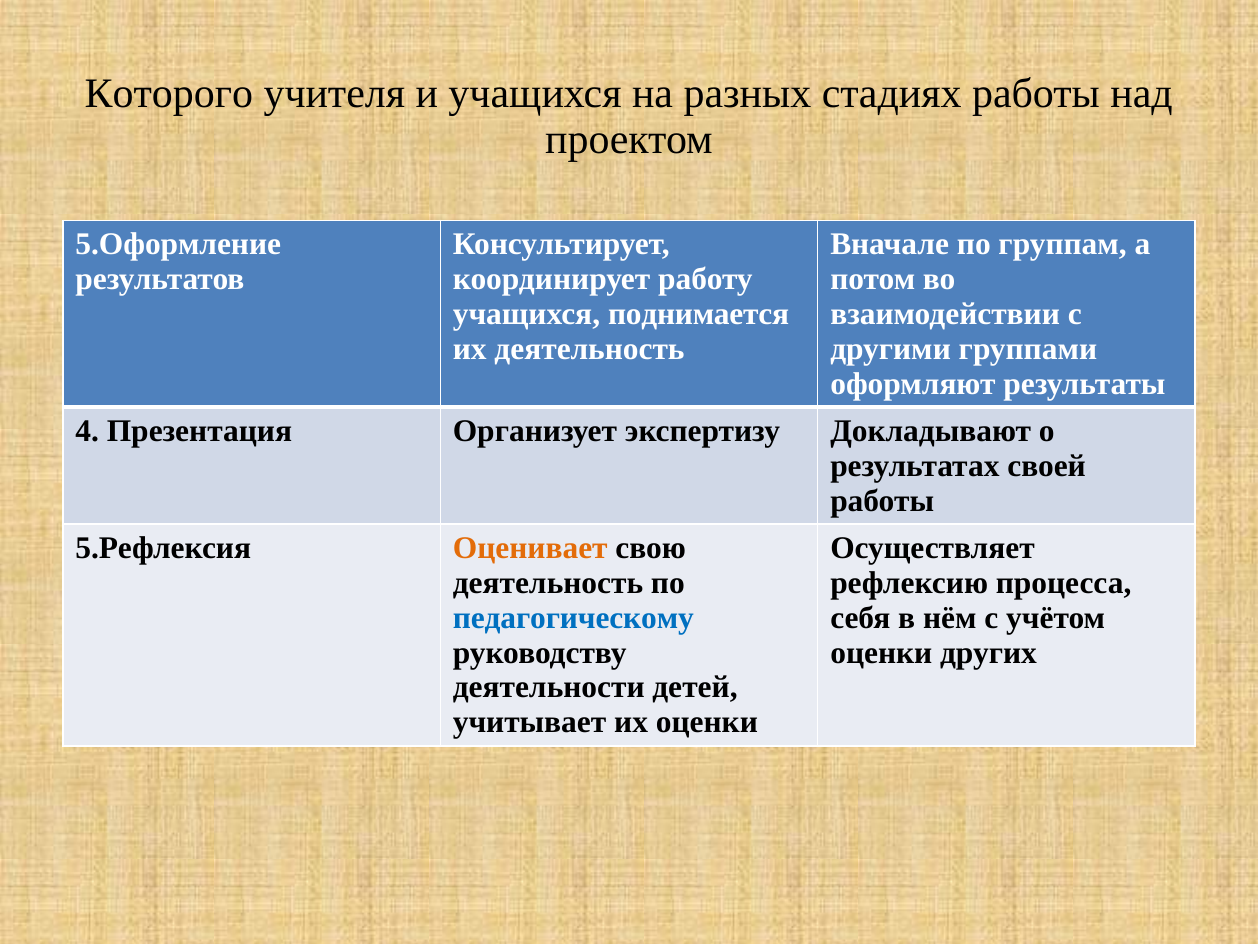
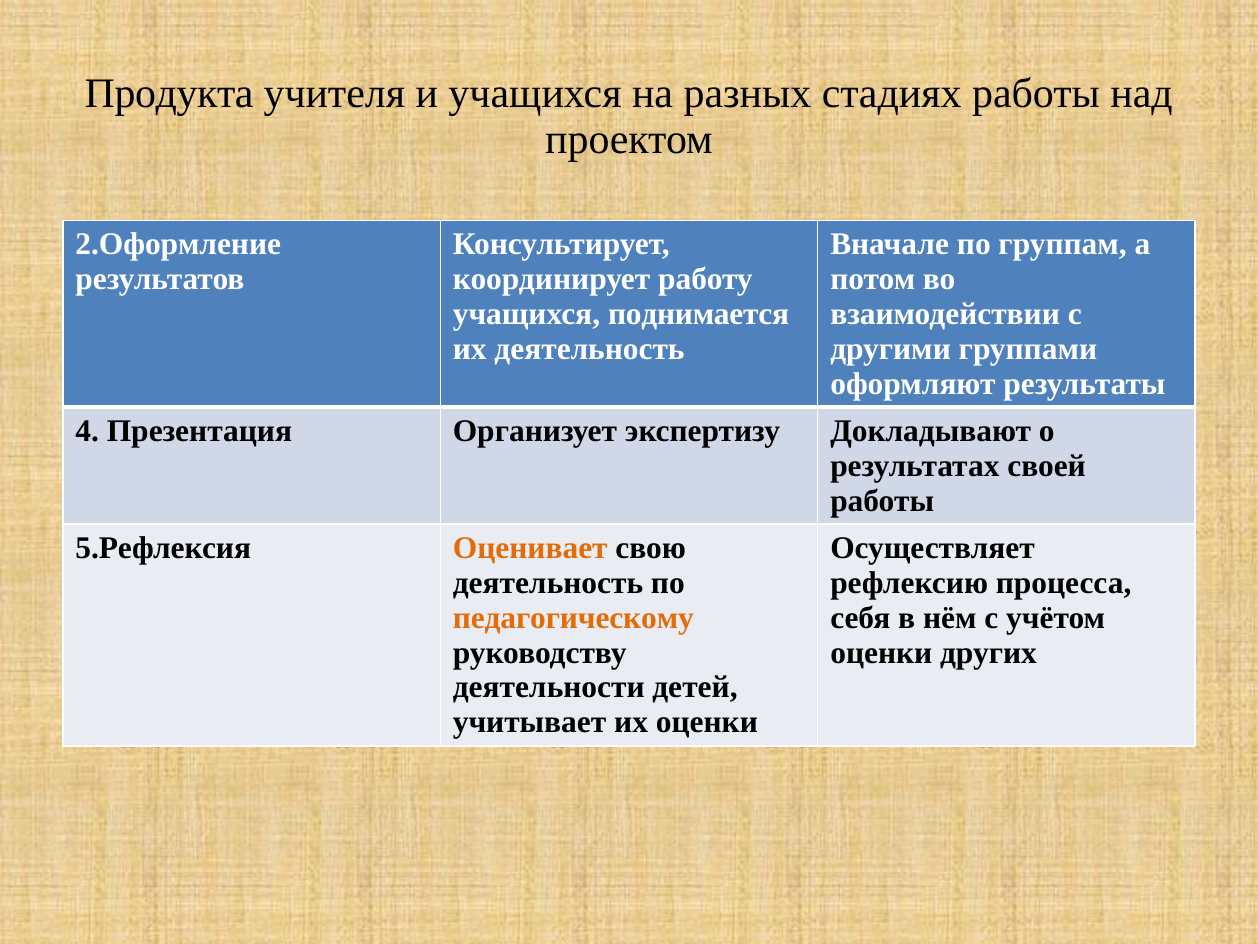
Которого: Которого -> Продукта
5.Оформление: 5.Оформление -> 2.Оформление
педагогическому colour: blue -> orange
